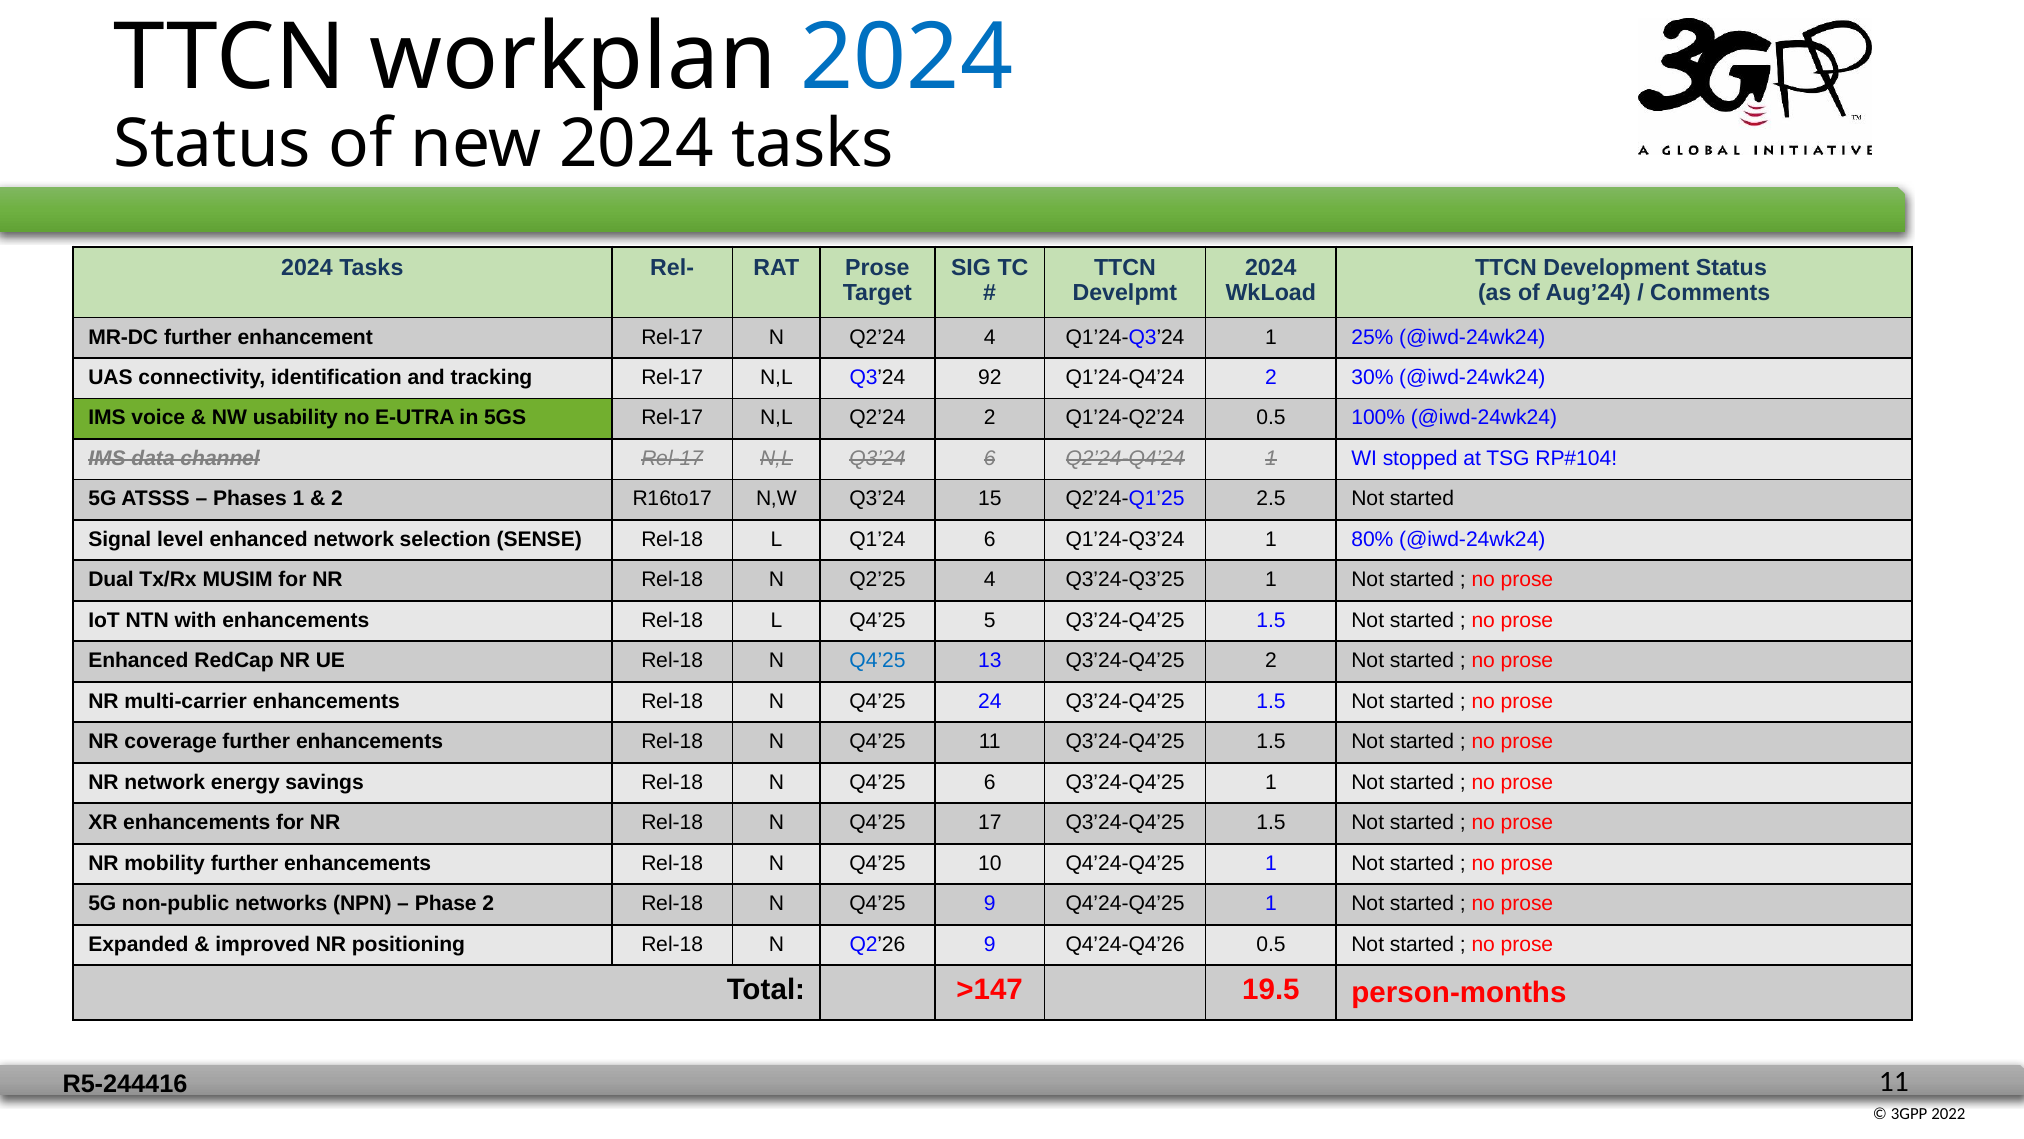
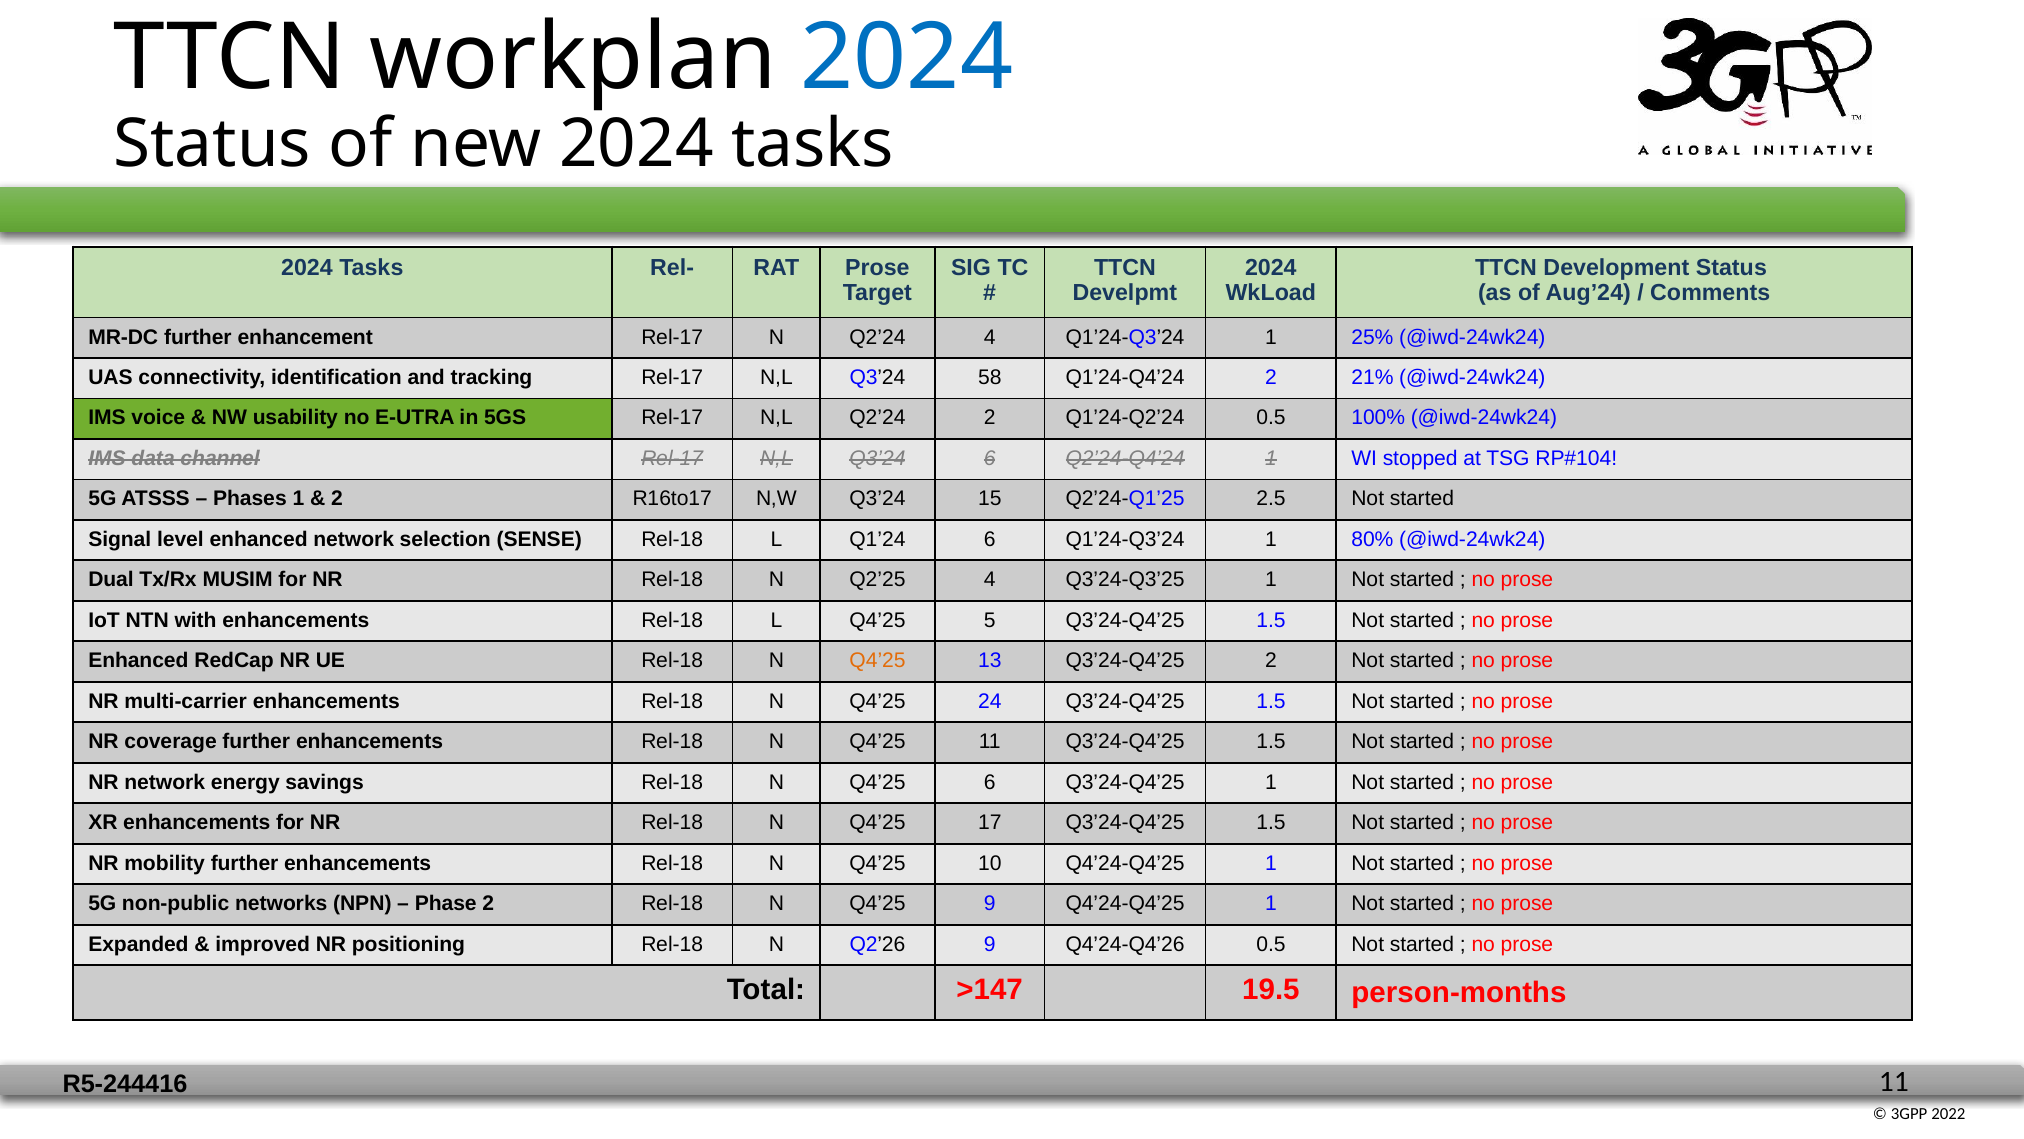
92: 92 -> 58
30%: 30% -> 21%
Q4’25 at (878, 661) colour: blue -> orange
